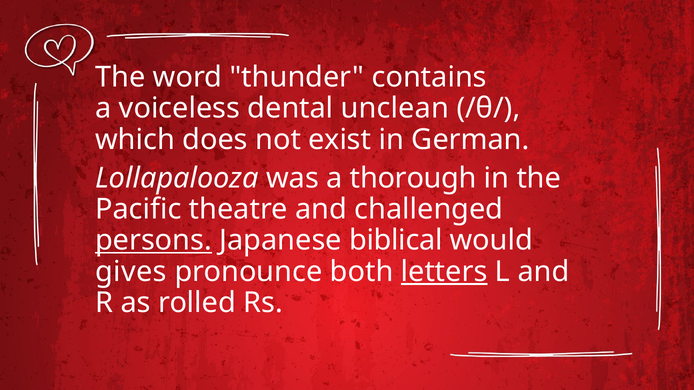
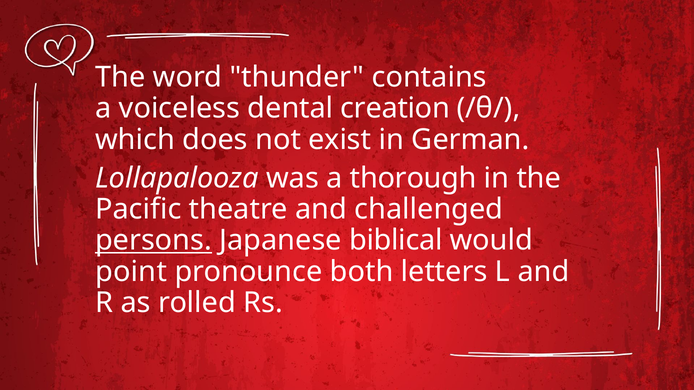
unclean: unclean -> creation
gives: gives -> point
letters underline: present -> none
